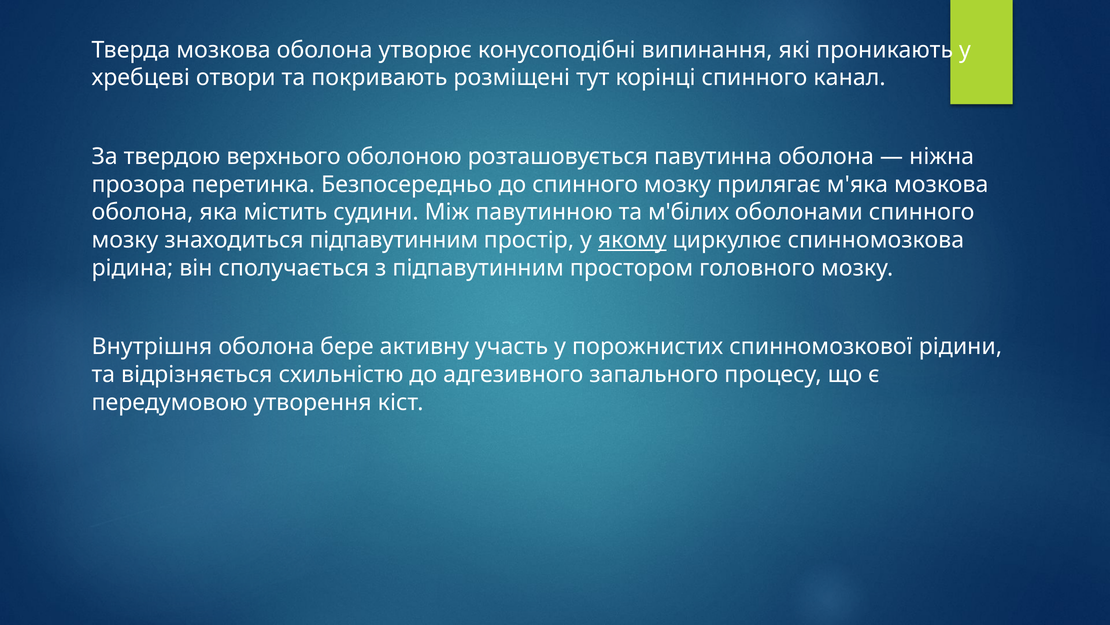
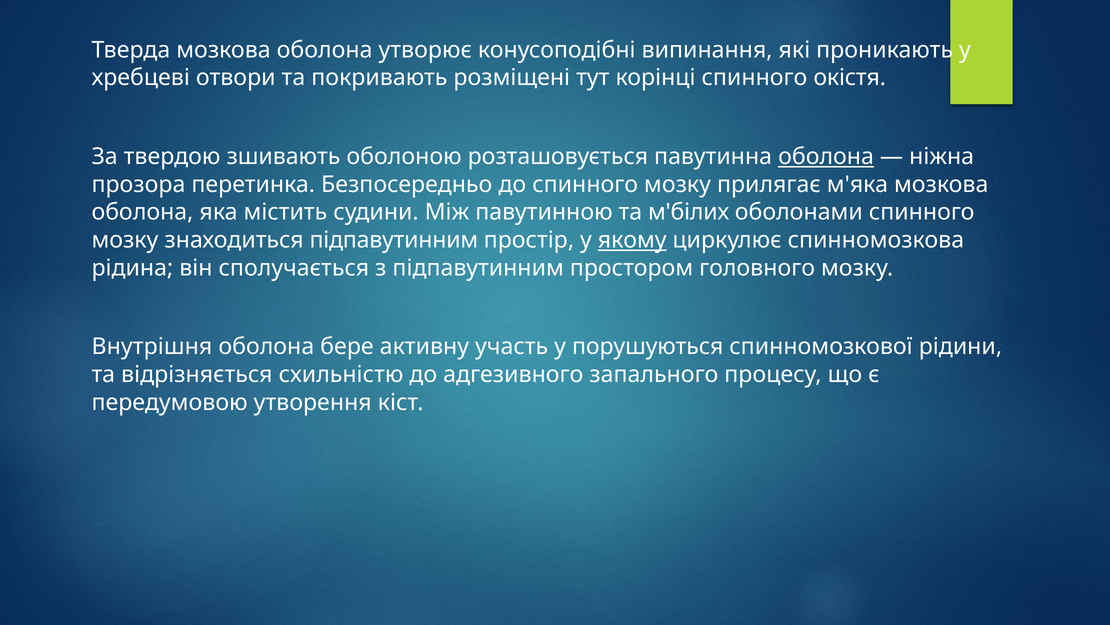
канал: канал -> окістя
верхнього: верхнього -> зшивають
оболона at (826, 157) underline: none -> present
порожнистих: порожнистих -> порушуються
